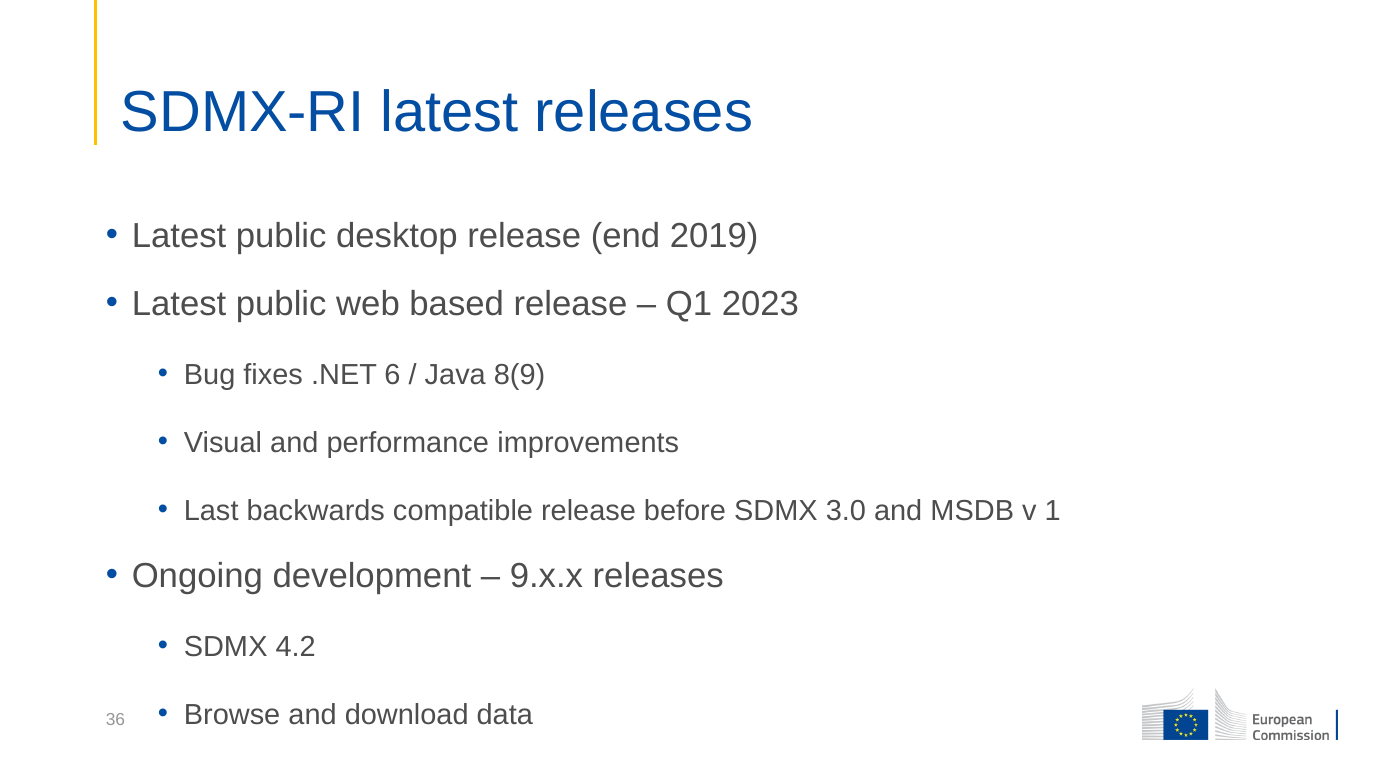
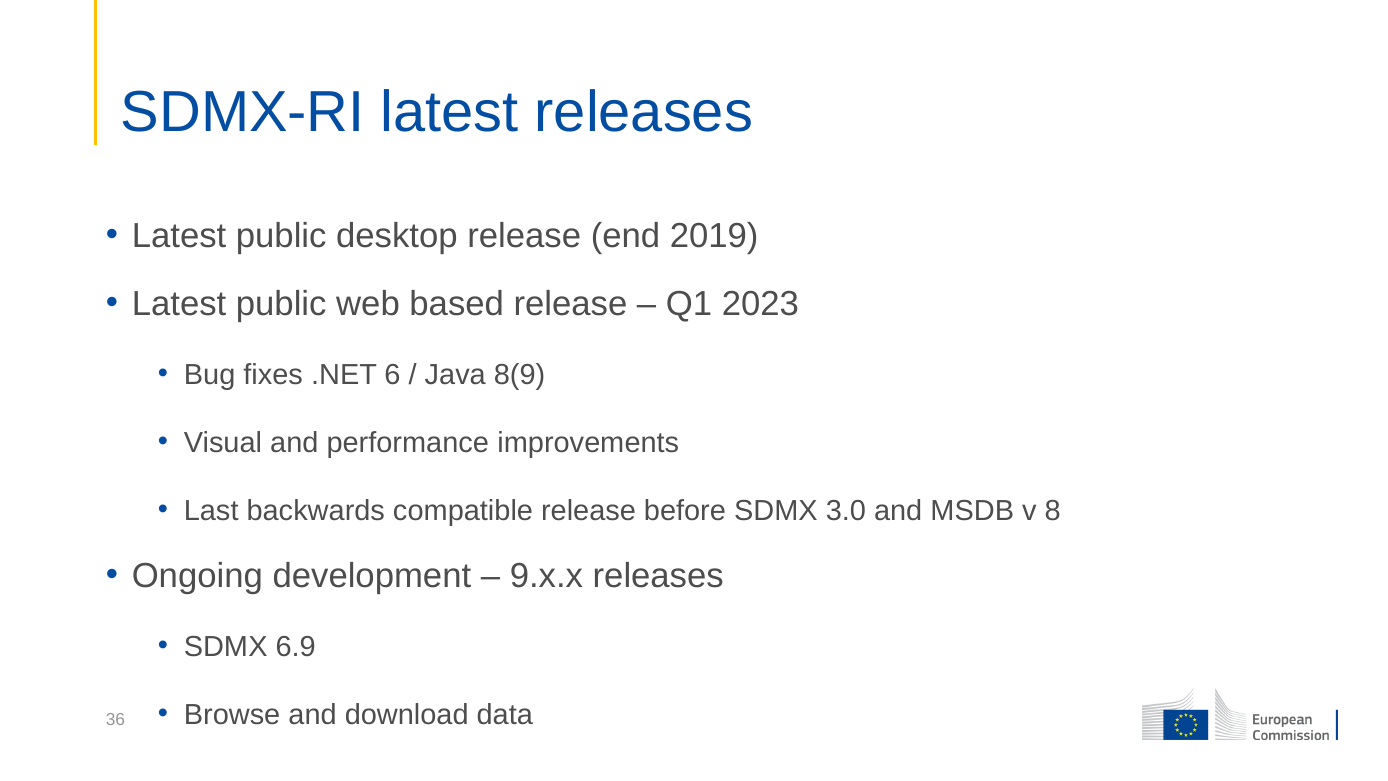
1: 1 -> 8
4.2: 4.2 -> 6.9
